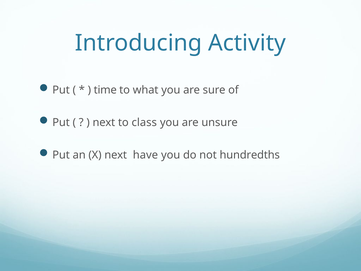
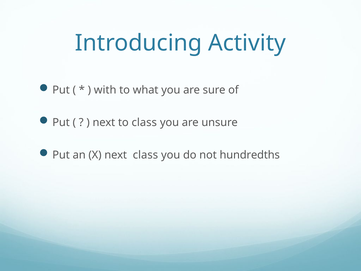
time: time -> with
next have: have -> class
